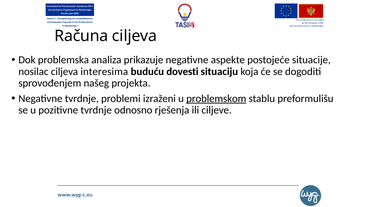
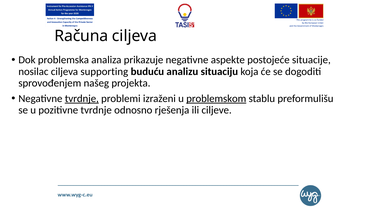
interesima: interesima -> supporting
dovesti: dovesti -> analizu
tvrdnje at (82, 99) underline: none -> present
